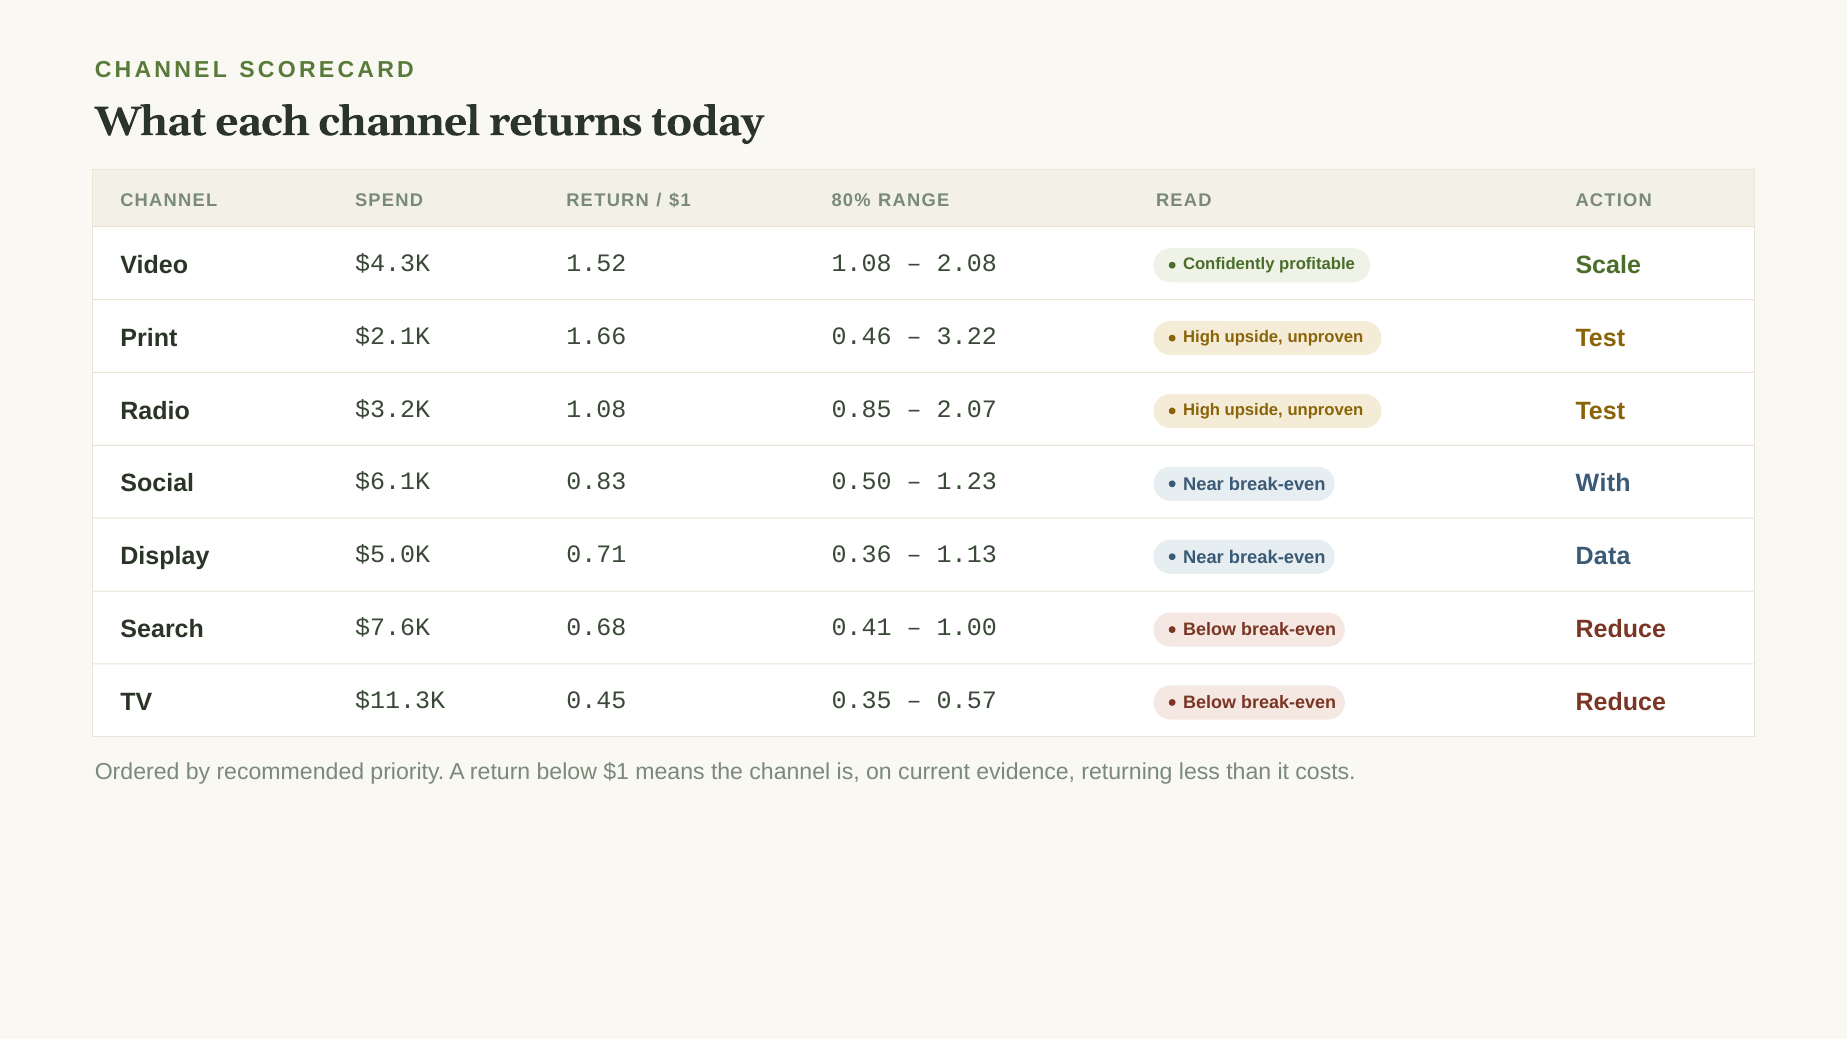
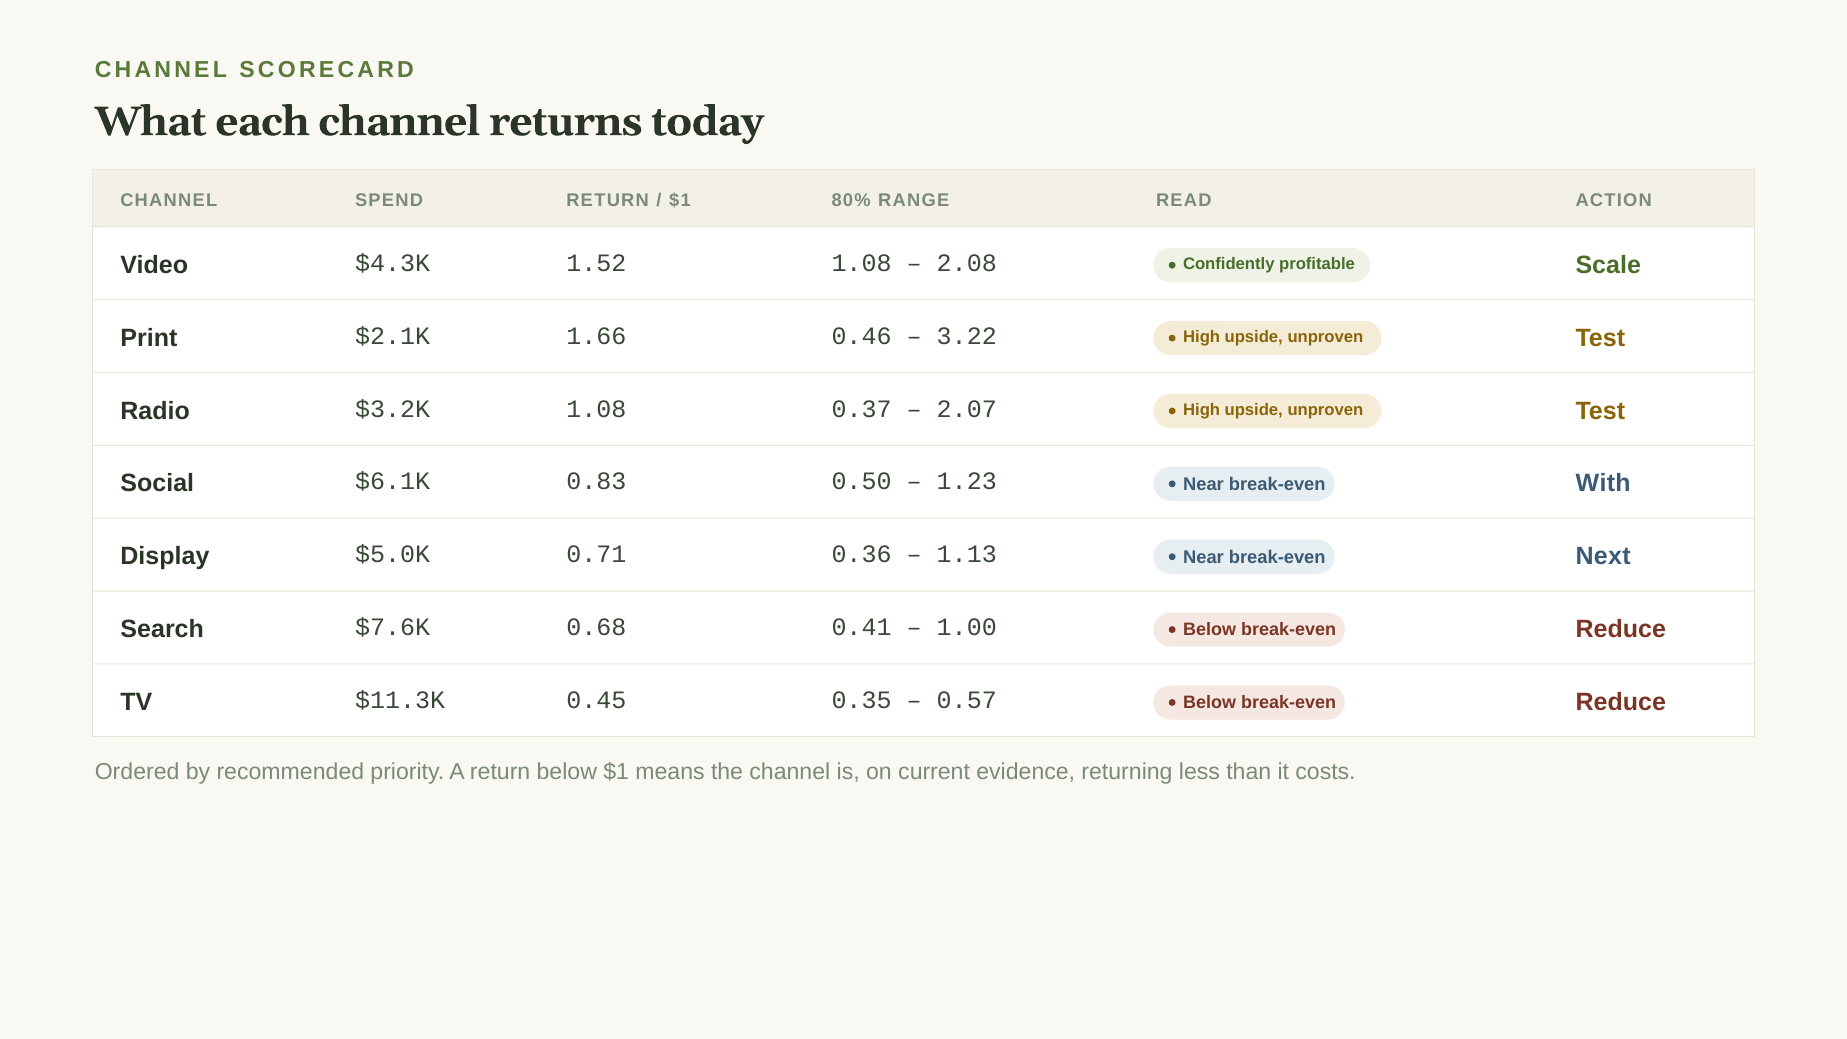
0.85: 0.85 -> 0.37
Data: Data -> Next
